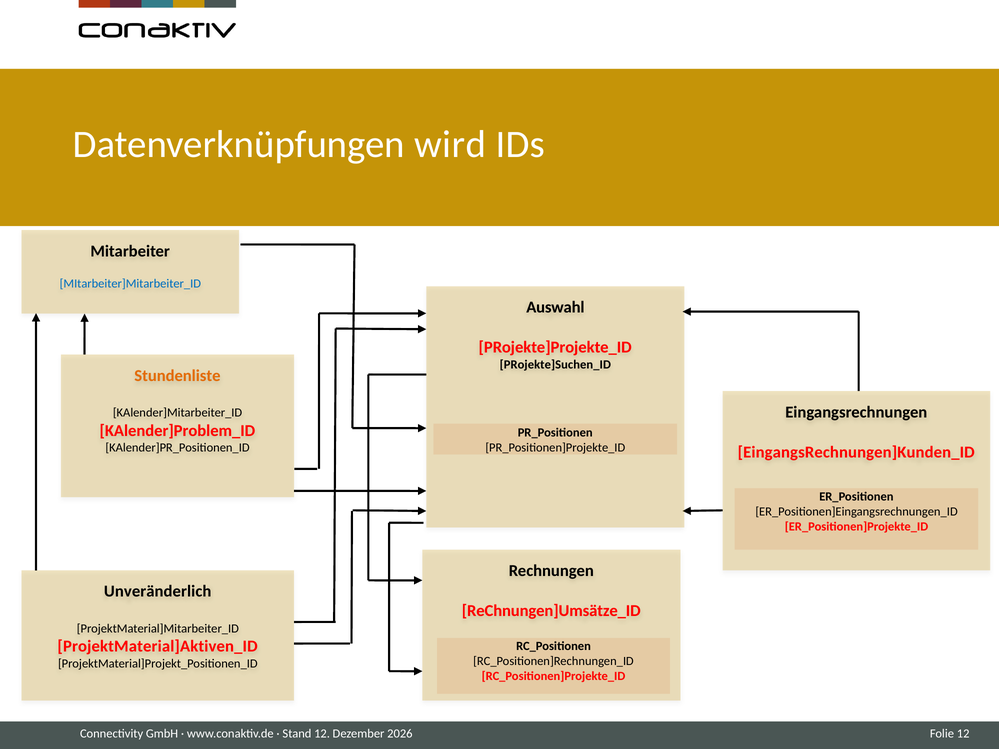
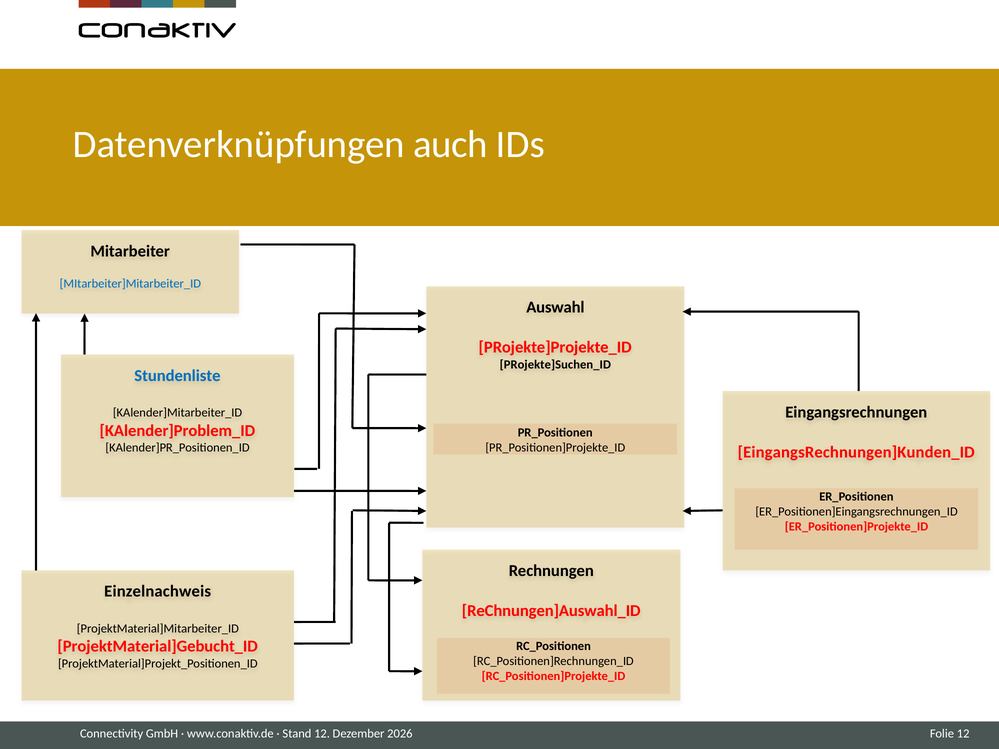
wird: wird -> auch
Stundenliste colour: orange -> blue
Unveränderlich: Unveränderlich -> Einzelnachweis
ReChnungen]Umsätze_ID: ReChnungen]Umsätze_ID -> ReChnungen]Auswahl_ID
ProjektMaterial]Aktiven_ID: ProjektMaterial]Aktiven_ID -> ProjektMaterial]Gebucht_ID
